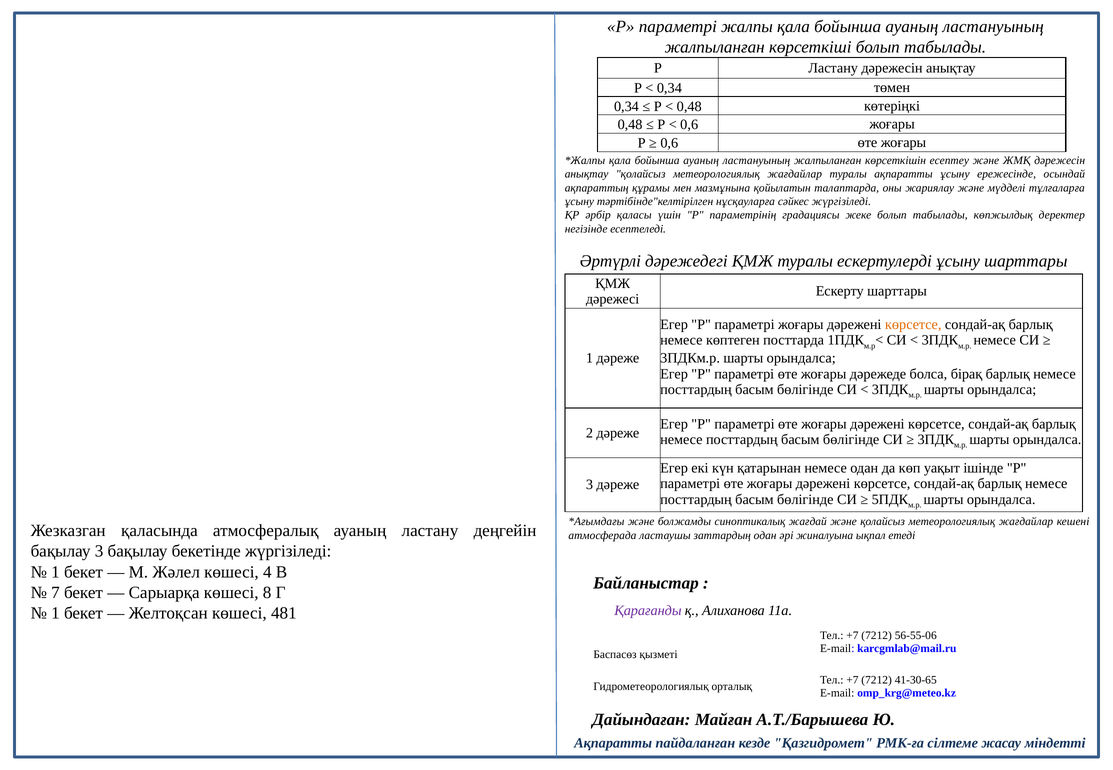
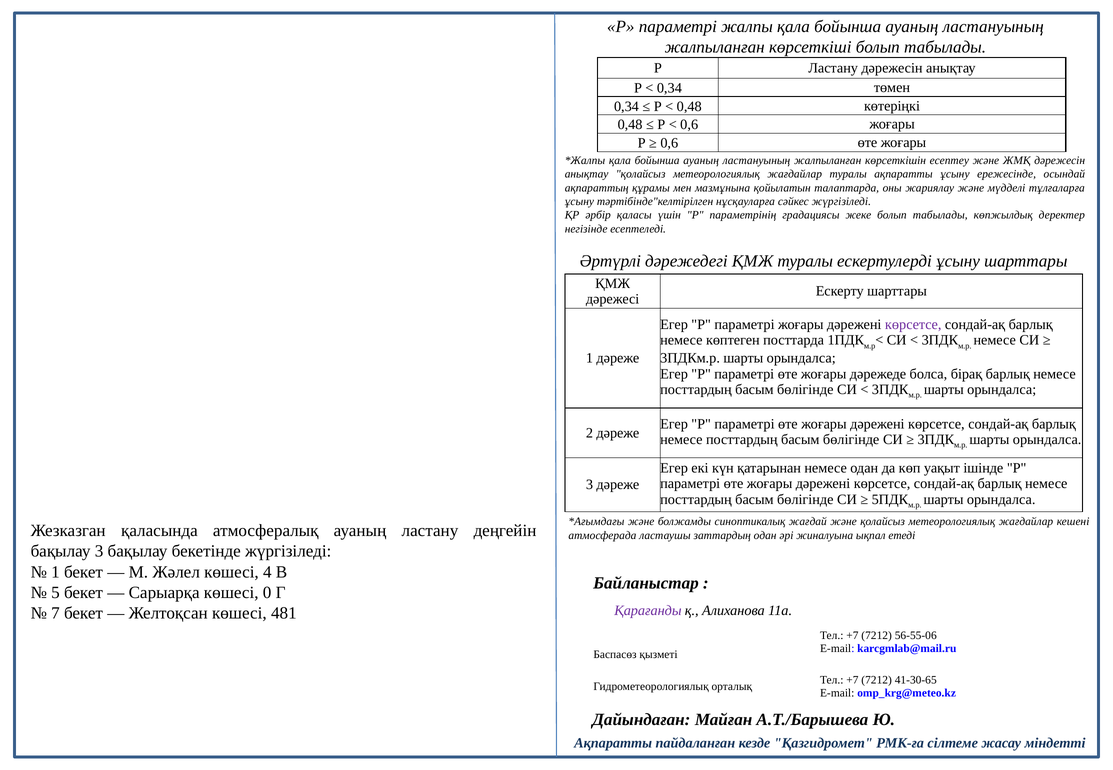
көрсетсе at (913, 325) colour: orange -> purple
7: 7 -> 5
8: 8 -> 0
1 at (55, 613): 1 -> 7
